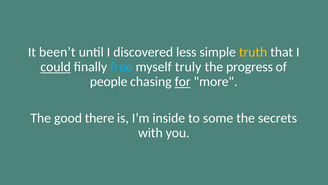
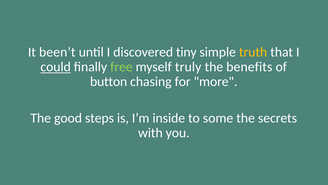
less: less -> tiny
free colour: light blue -> light green
progress: progress -> benefits
people: people -> button
for underline: present -> none
there: there -> steps
